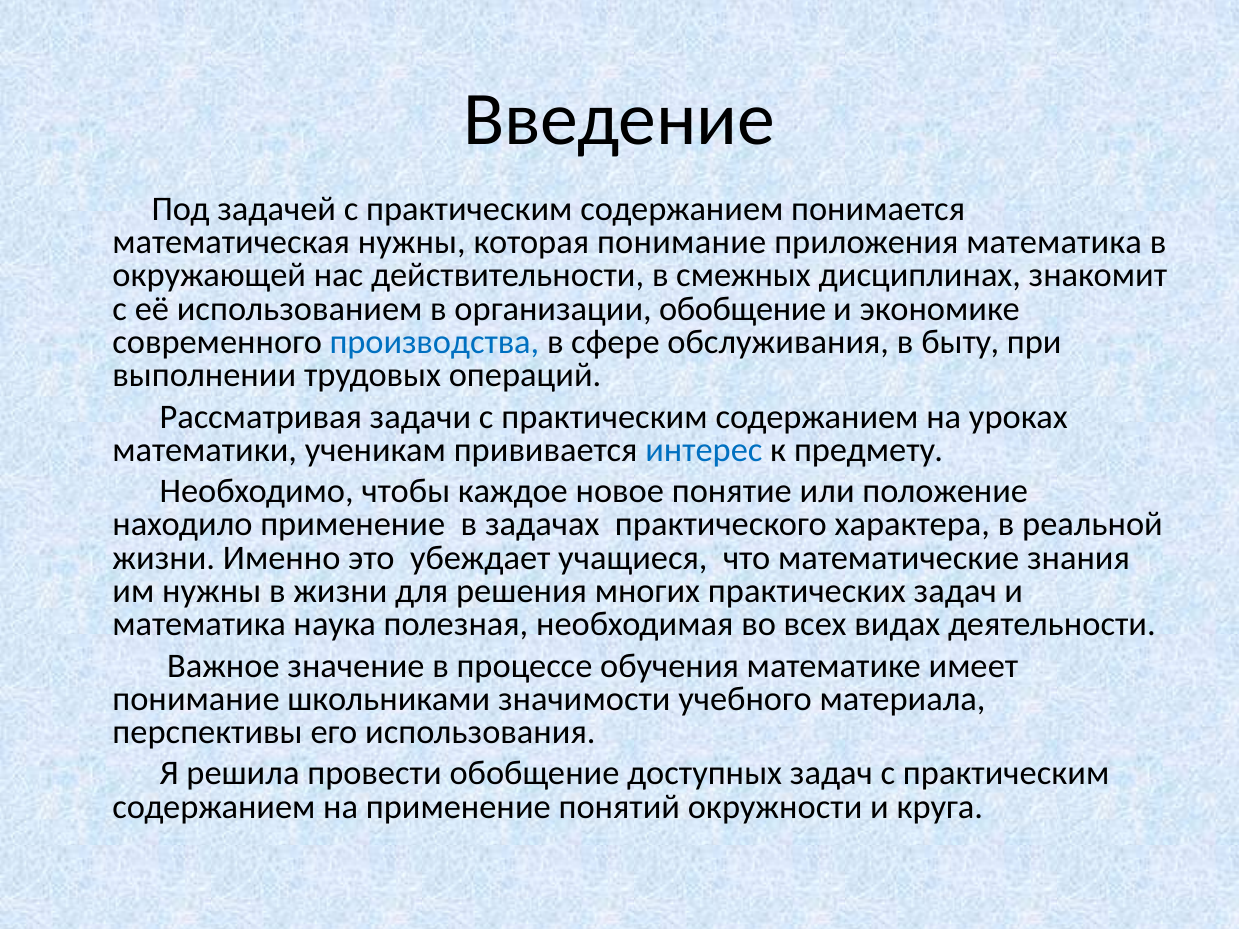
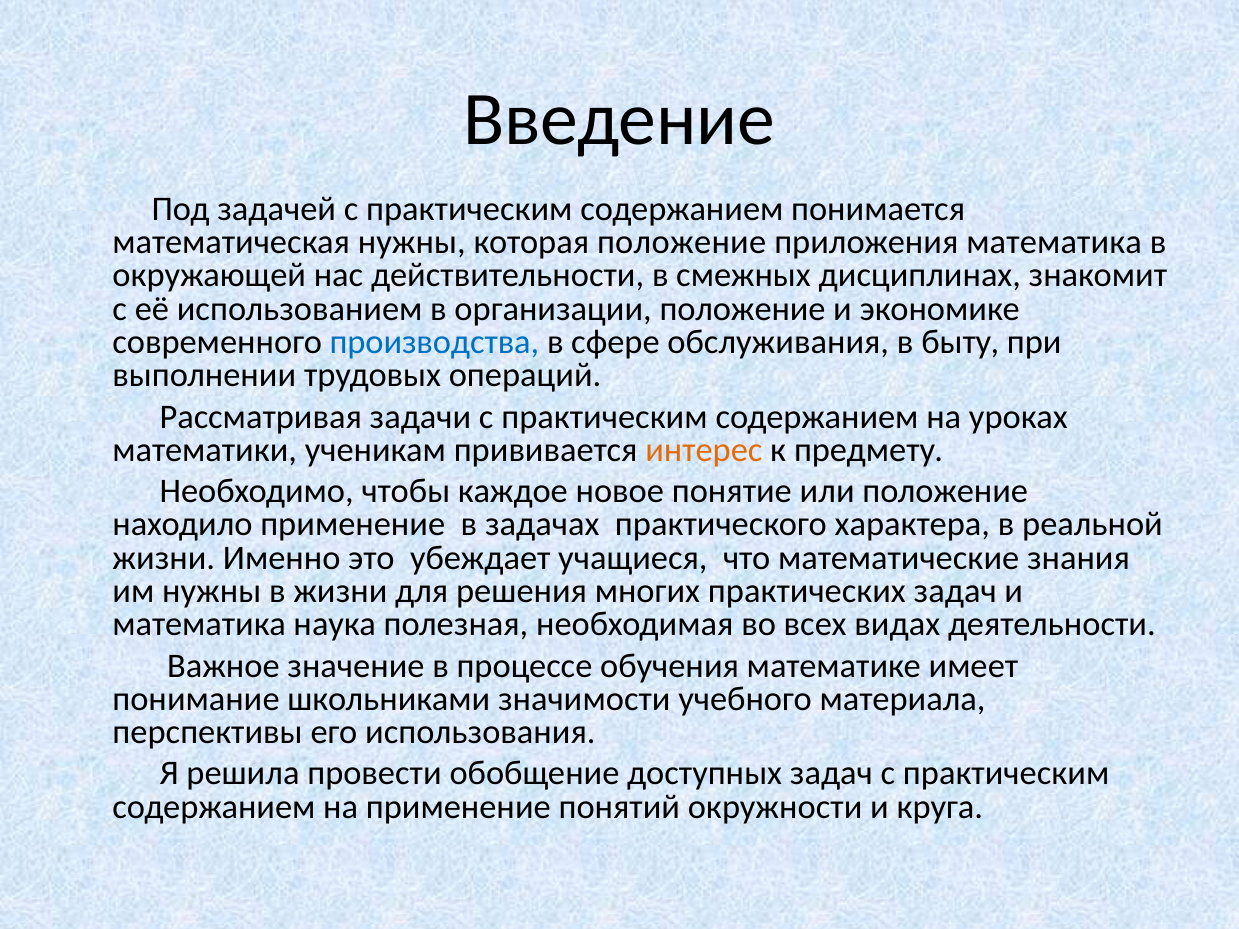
которая понимание: понимание -> положение
организации обобщение: обобщение -> положение
интерес colour: blue -> orange
